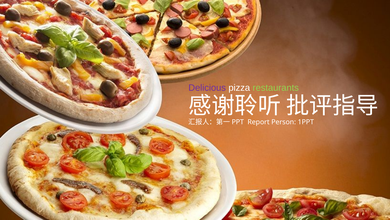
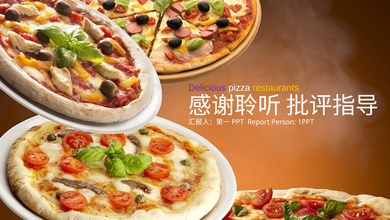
restaurants colour: light green -> yellow
